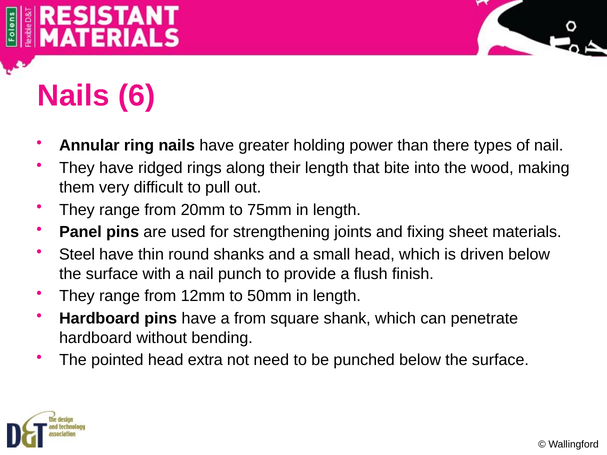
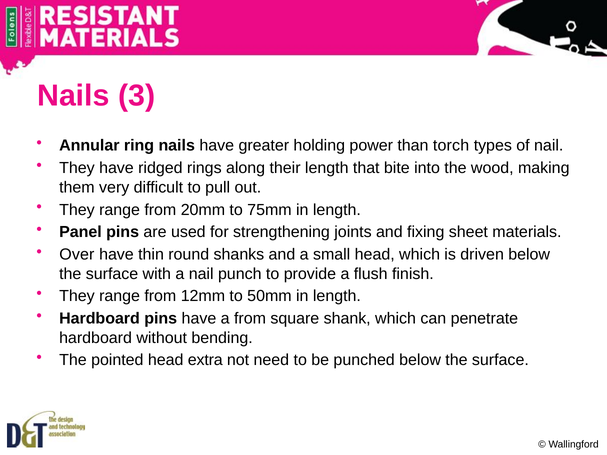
6: 6 -> 3
there: there -> torch
Steel: Steel -> Over
